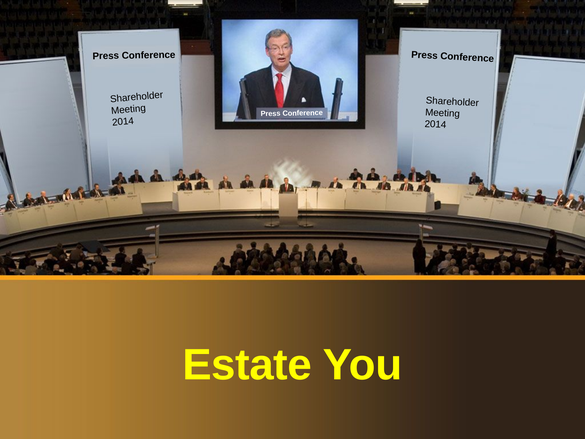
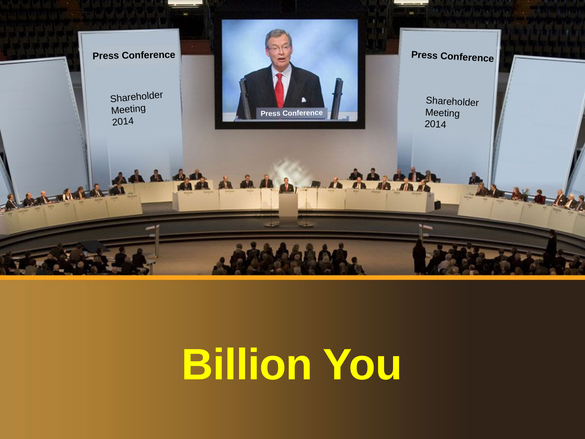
Estate: Estate -> Billion
